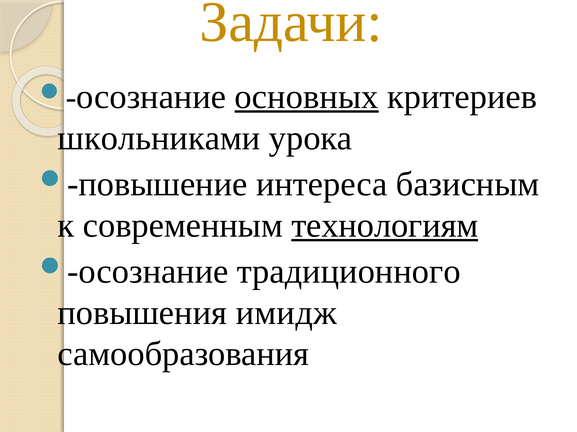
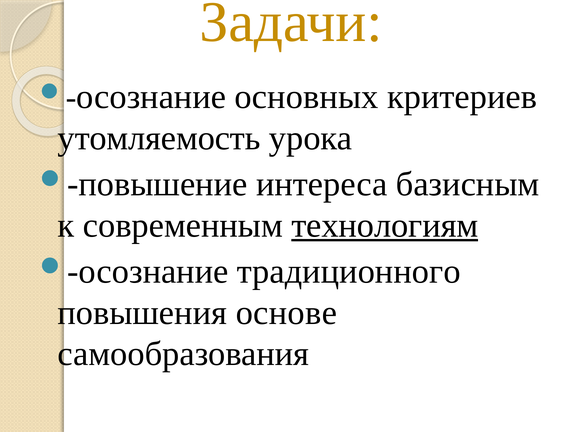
основных underline: present -> none
школьниками: школьниками -> утомляемость
имидж: имидж -> основе
